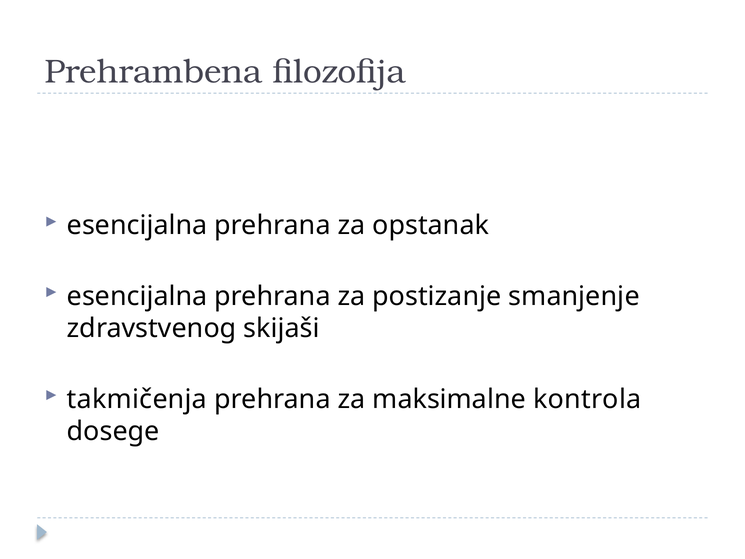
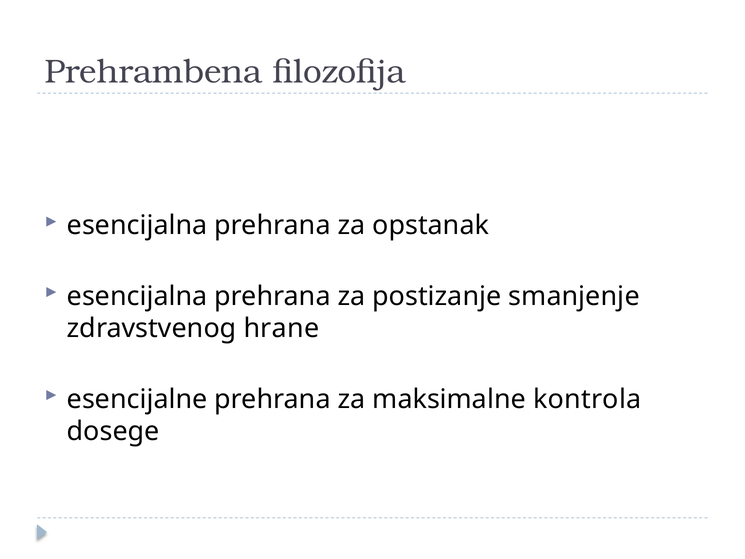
skijaši: skijaši -> hrane
takmičenja: takmičenja -> esencijalne
